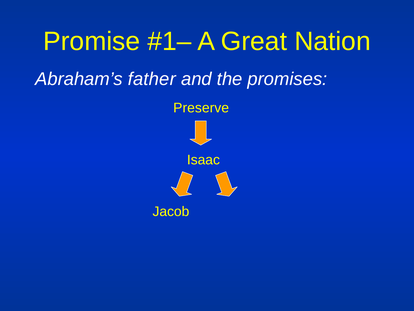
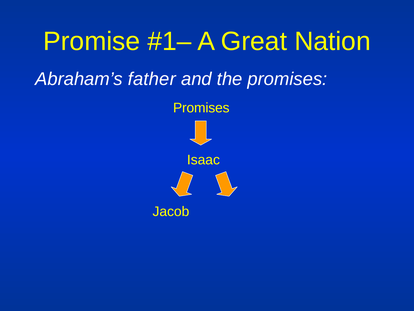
Preserve at (201, 108): Preserve -> Promises
